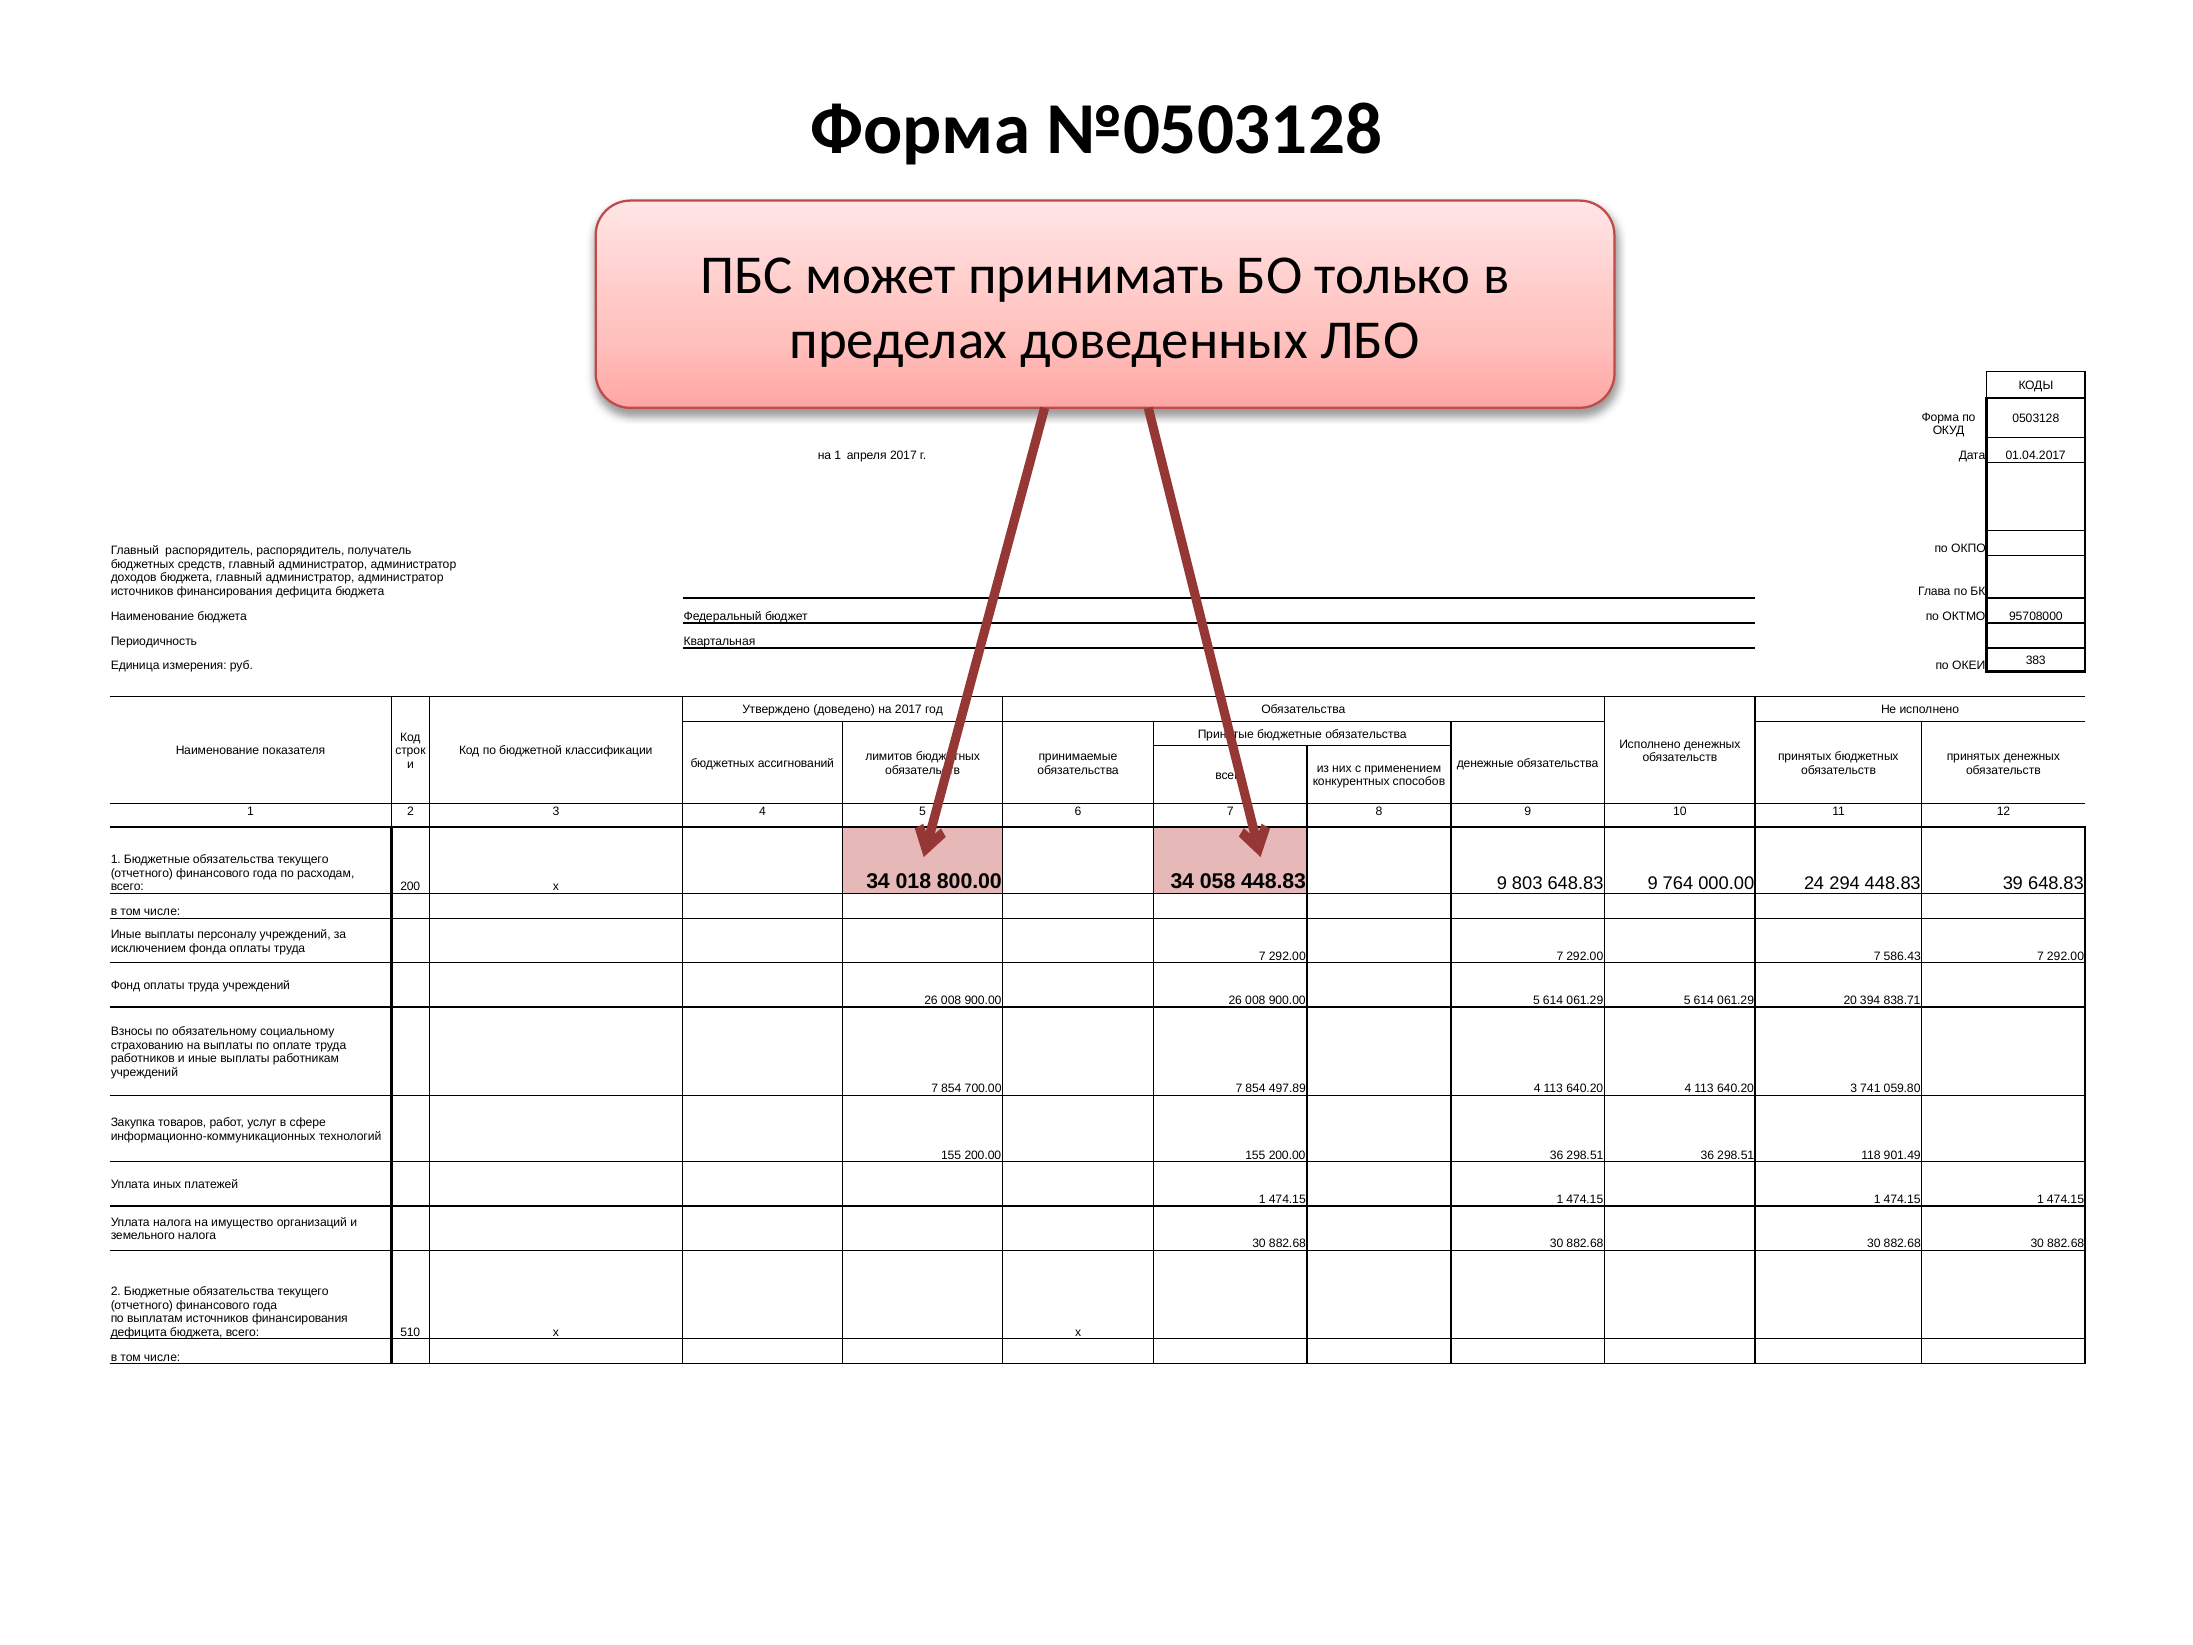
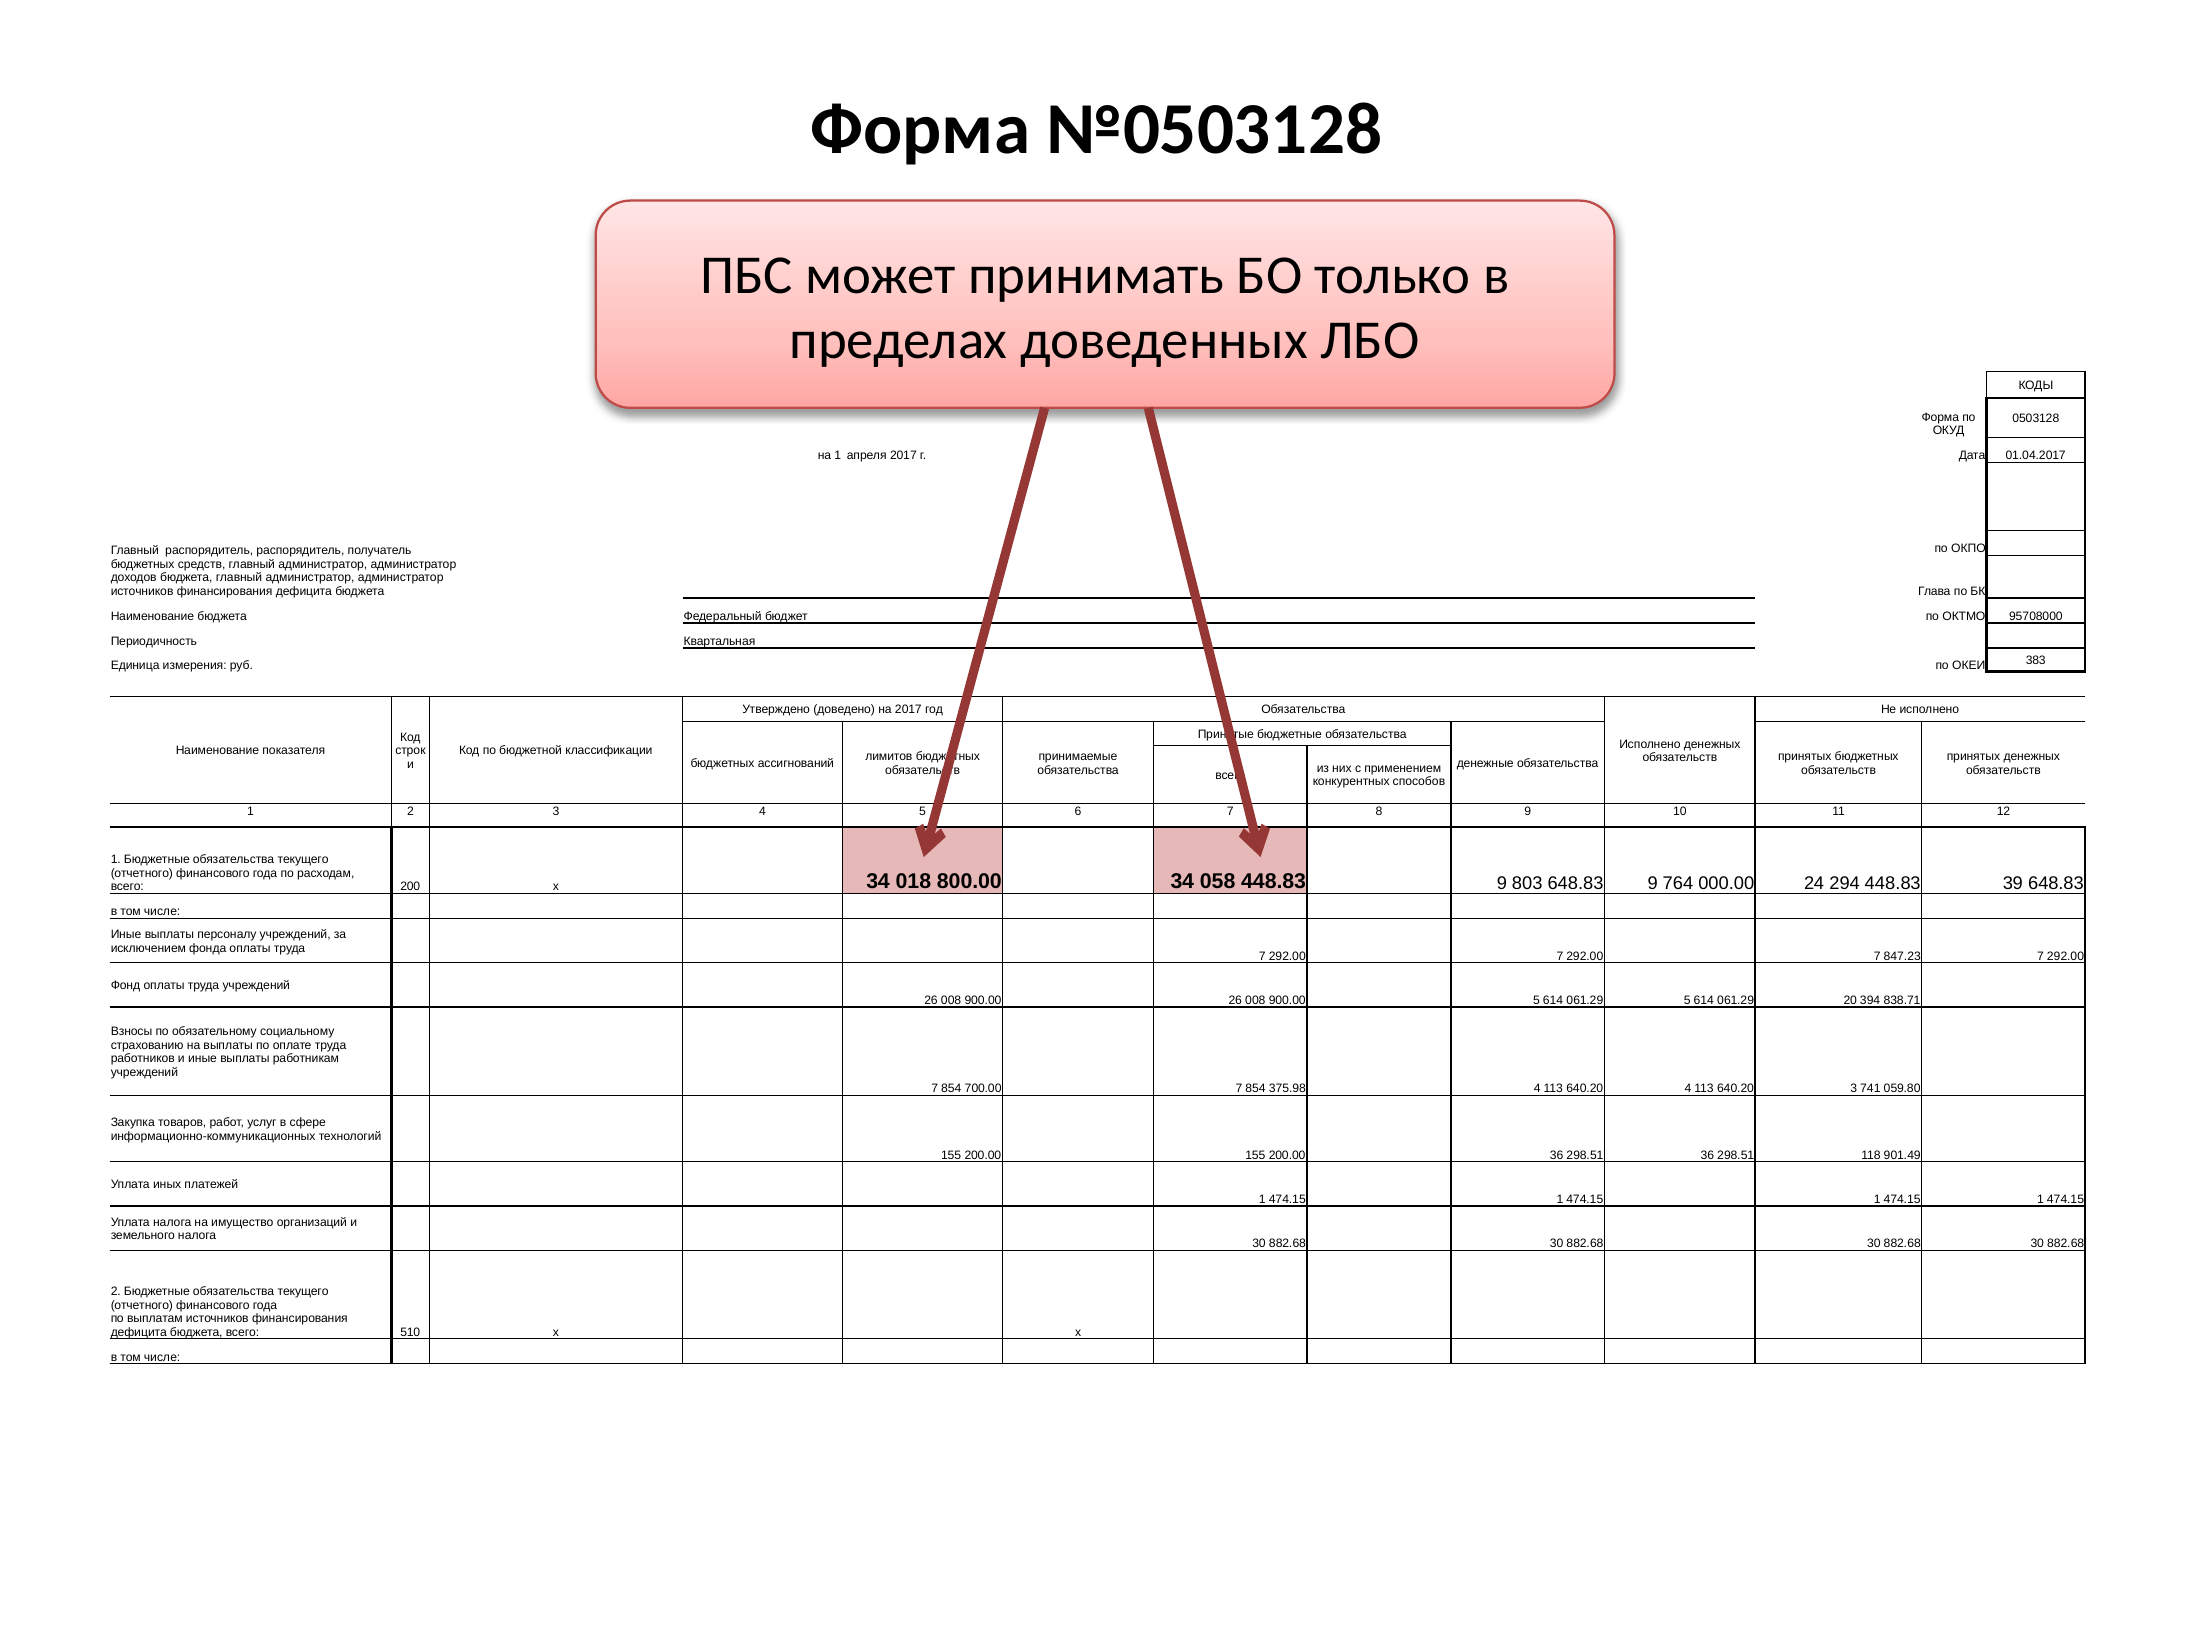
586.43: 586.43 -> 847.23
497.89: 497.89 -> 375.98
